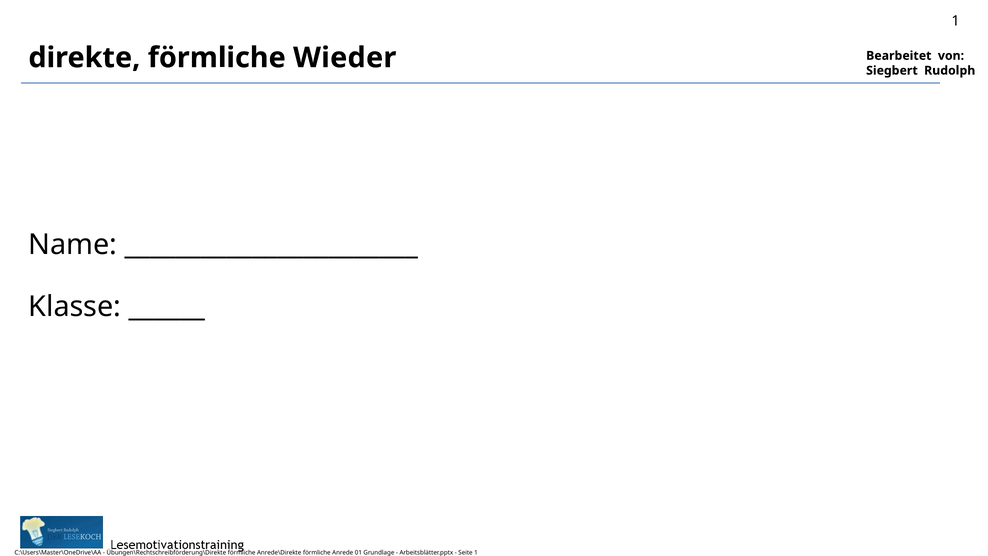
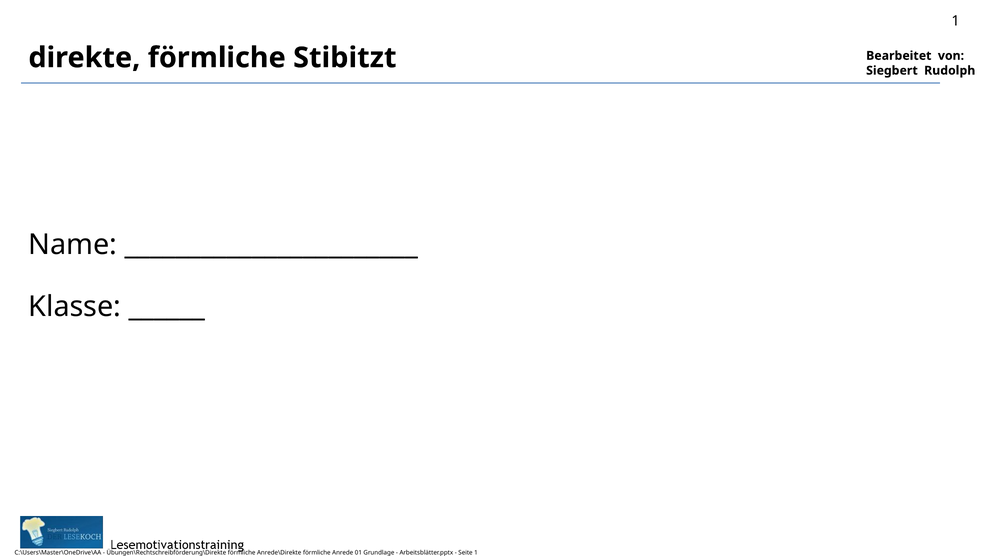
Wieder: Wieder -> Stibitzt
